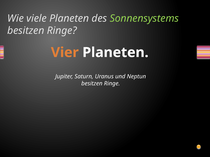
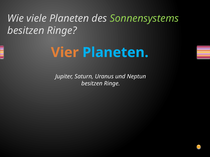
Planeten at (115, 53) colour: white -> light blue
